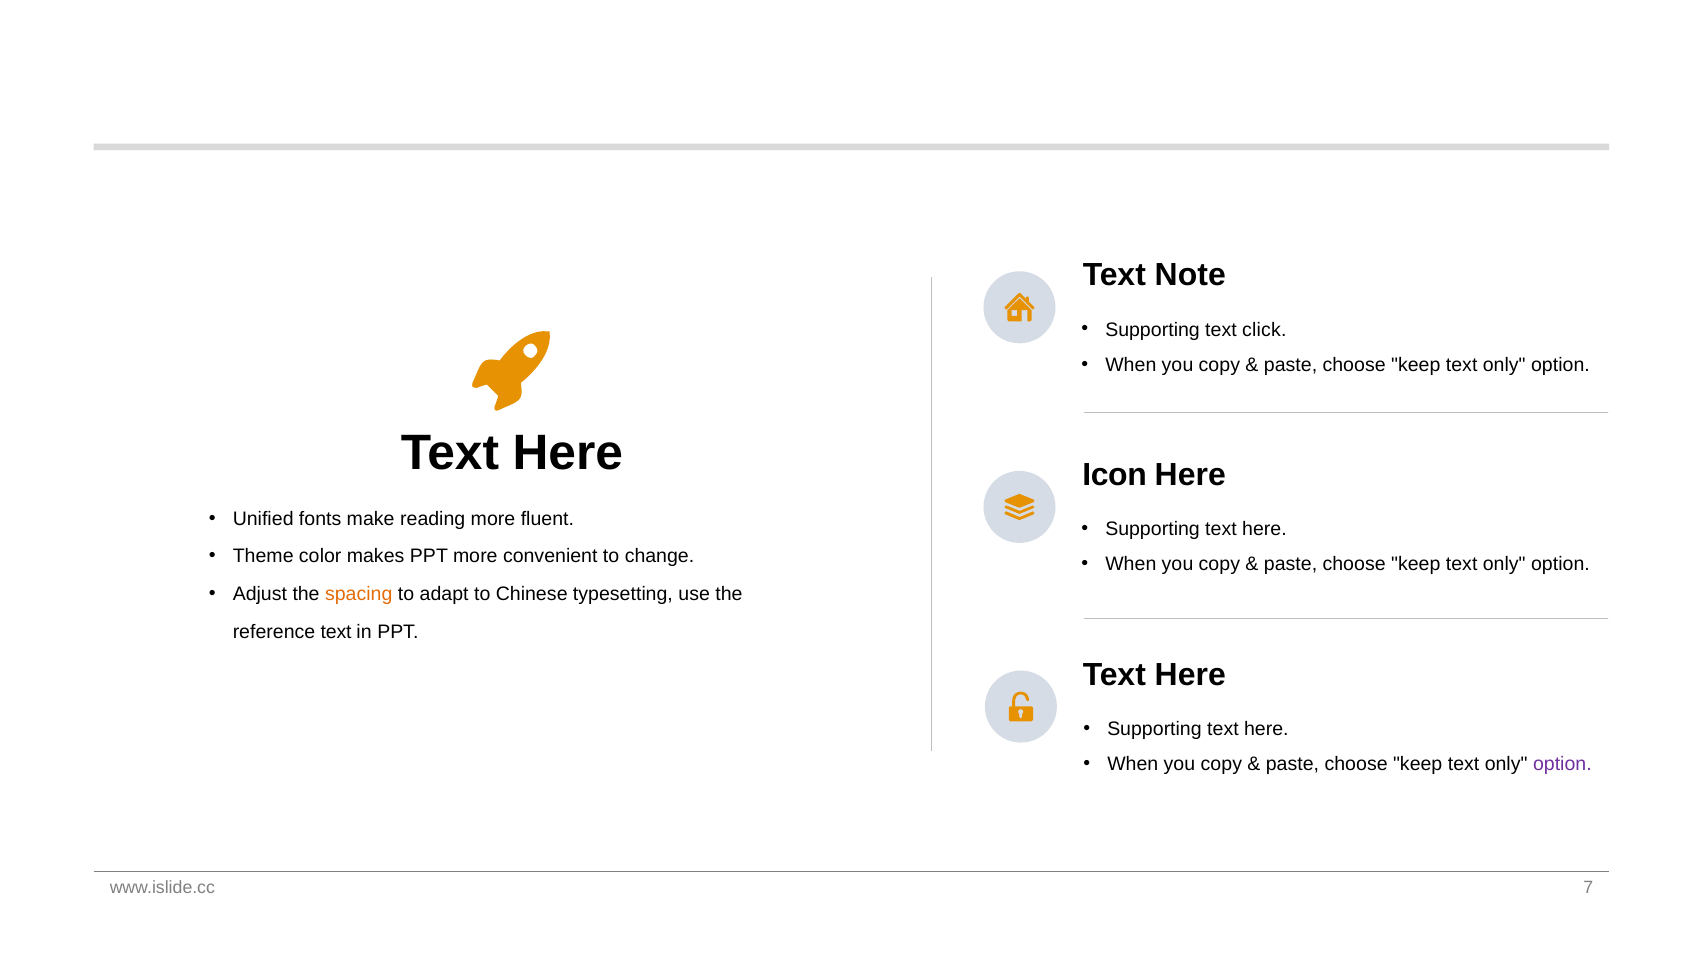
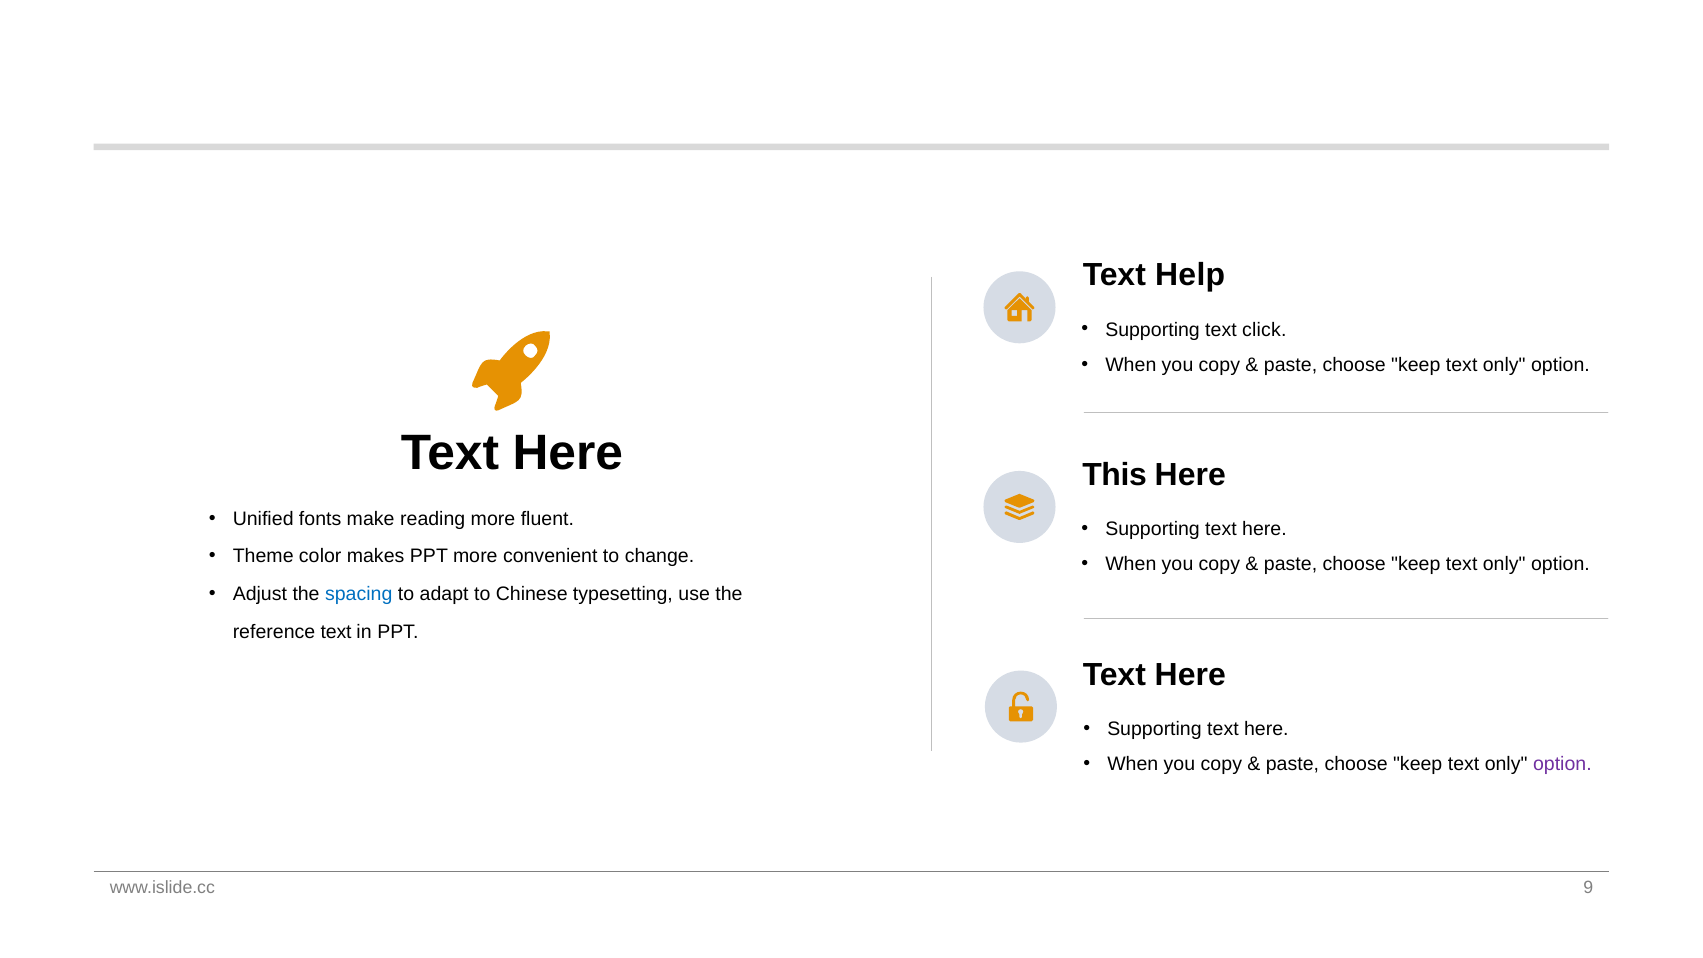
Note: Note -> Help
Icon: Icon -> This
spacing colour: orange -> blue
7: 7 -> 9
